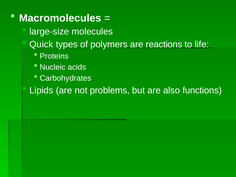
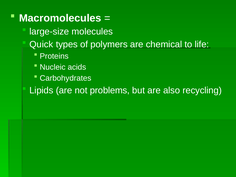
reactions: reactions -> chemical
functions: functions -> recycling
